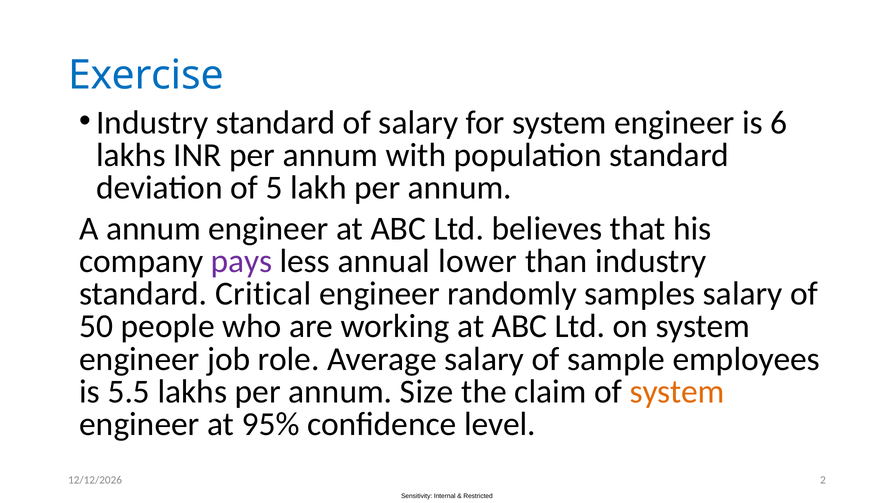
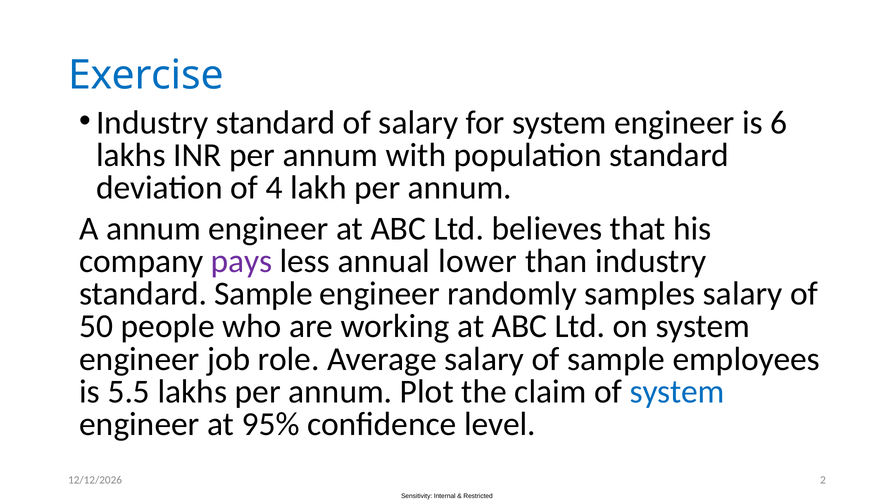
5: 5 -> 4
standard Critical: Critical -> Sample
Size: Size -> Plot
system at (677, 391) colour: orange -> blue
